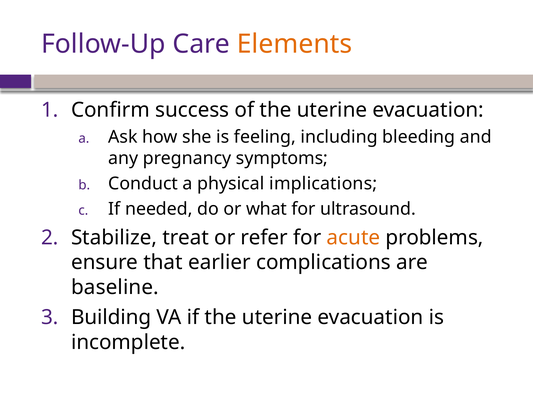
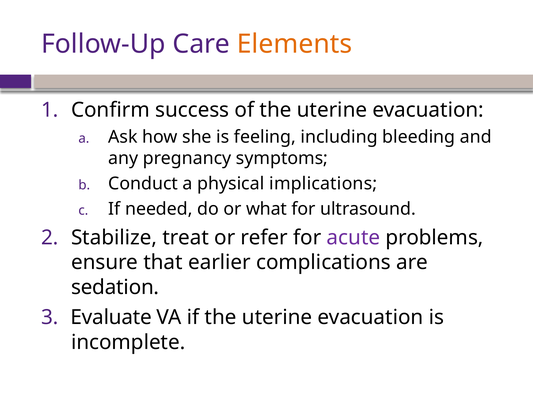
acute colour: orange -> purple
baseline: baseline -> sedation
Building: Building -> Evaluate
